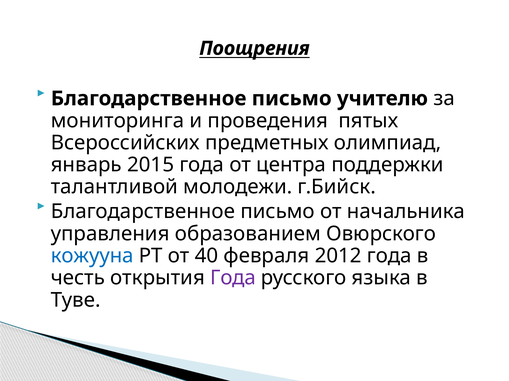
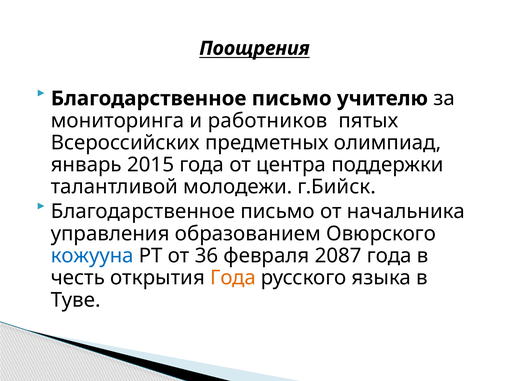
проведения: проведения -> работников
40: 40 -> 36
2012: 2012 -> 2087
Года at (233, 278) colour: purple -> orange
